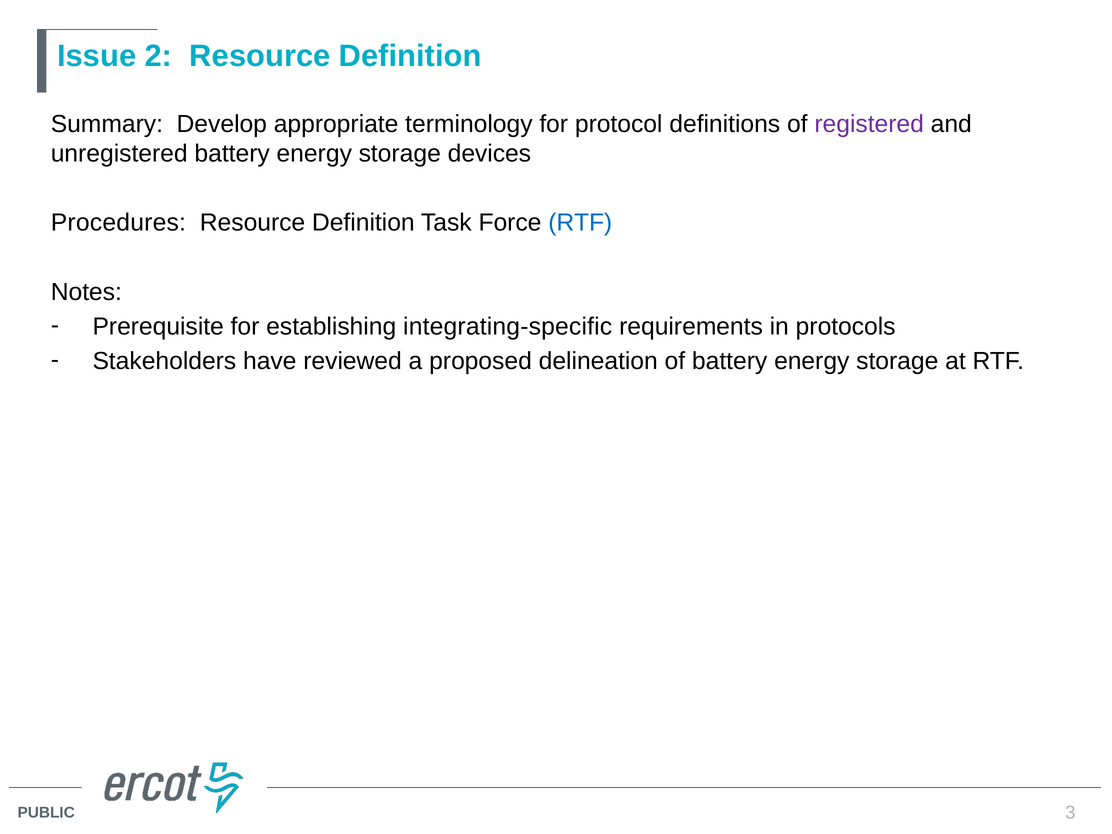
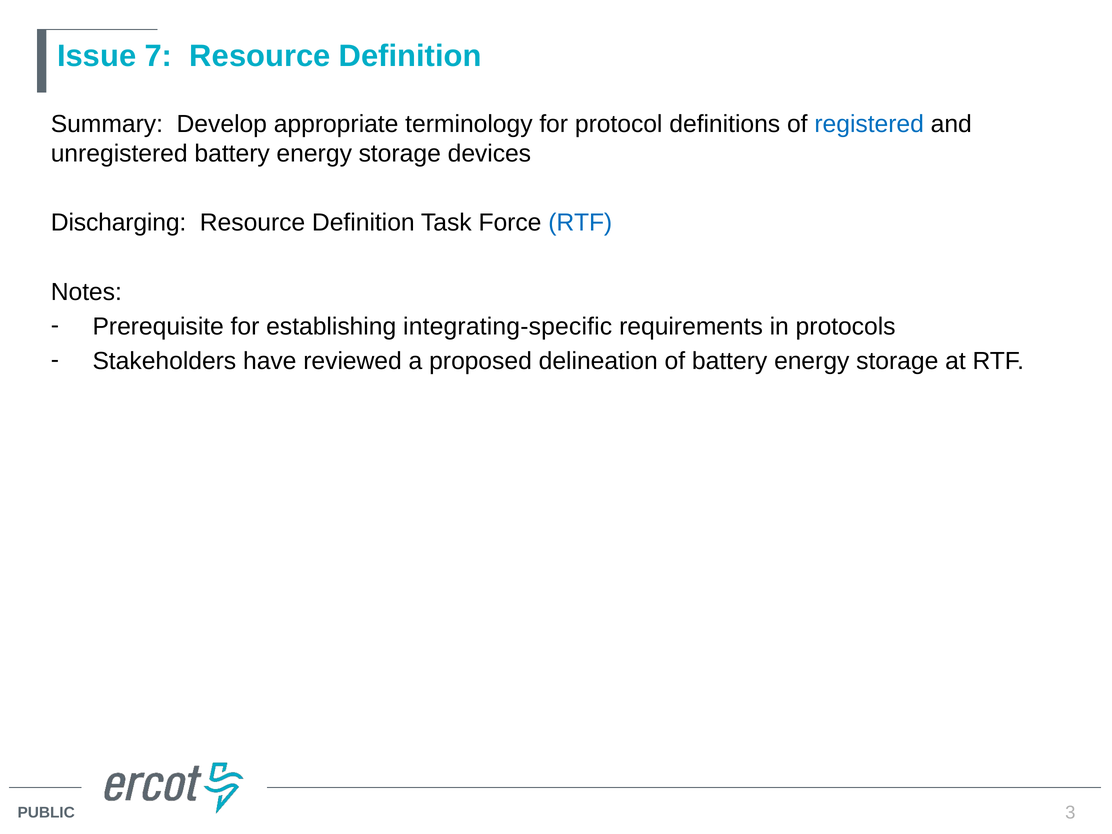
2: 2 -> 7
registered colour: purple -> blue
Procedures: Procedures -> Discharging
